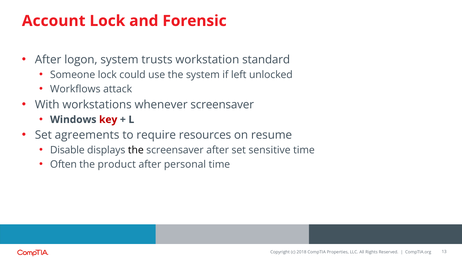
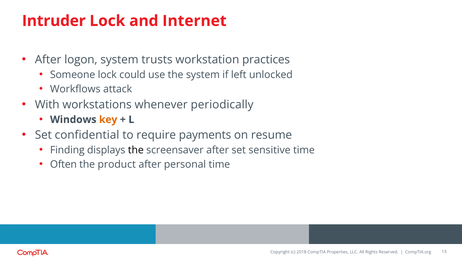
Account: Account -> Intruder
Forensic: Forensic -> Internet
standard: standard -> practices
whenever screensaver: screensaver -> periodically
key colour: red -> orange
agreements: agreements -> confidential
resources: resources -> payments
Disable: Disable -> Finding
